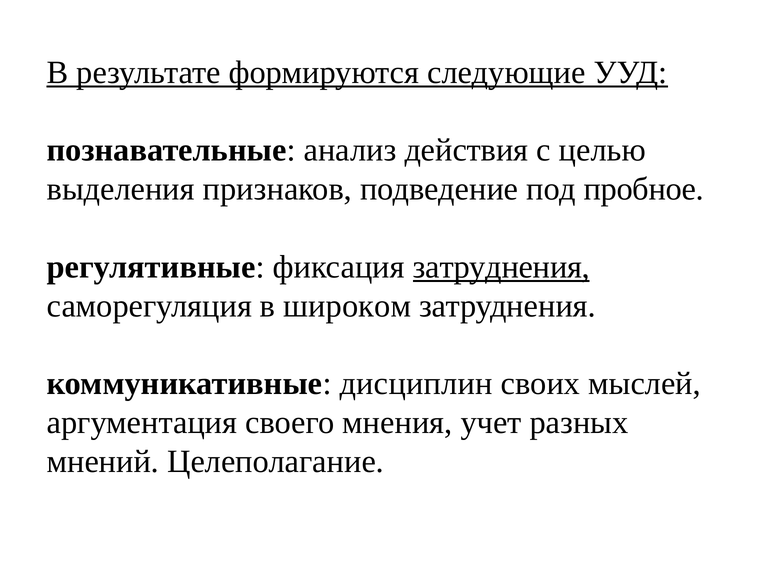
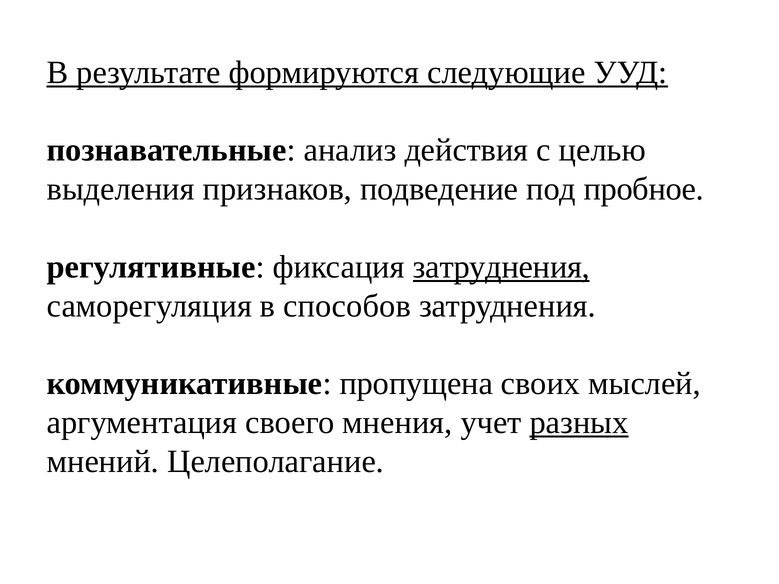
широком: широком -> способов
дисциплин: дисциплин -> пропущена
разных underline: none -> present
